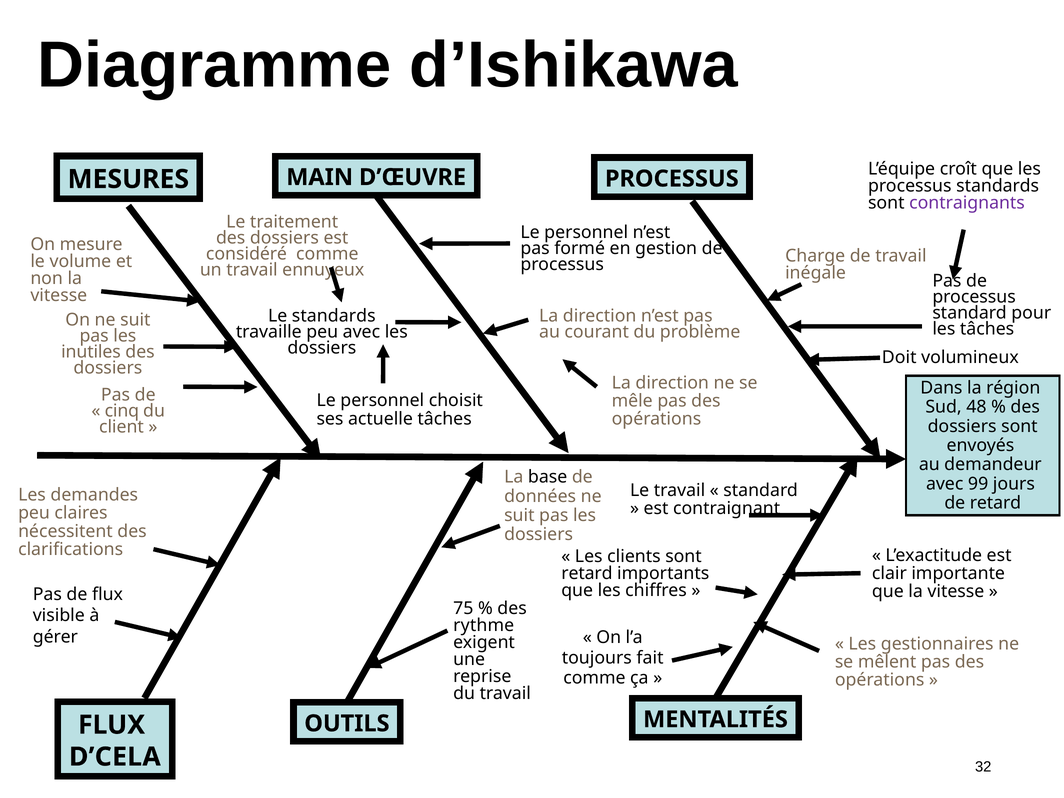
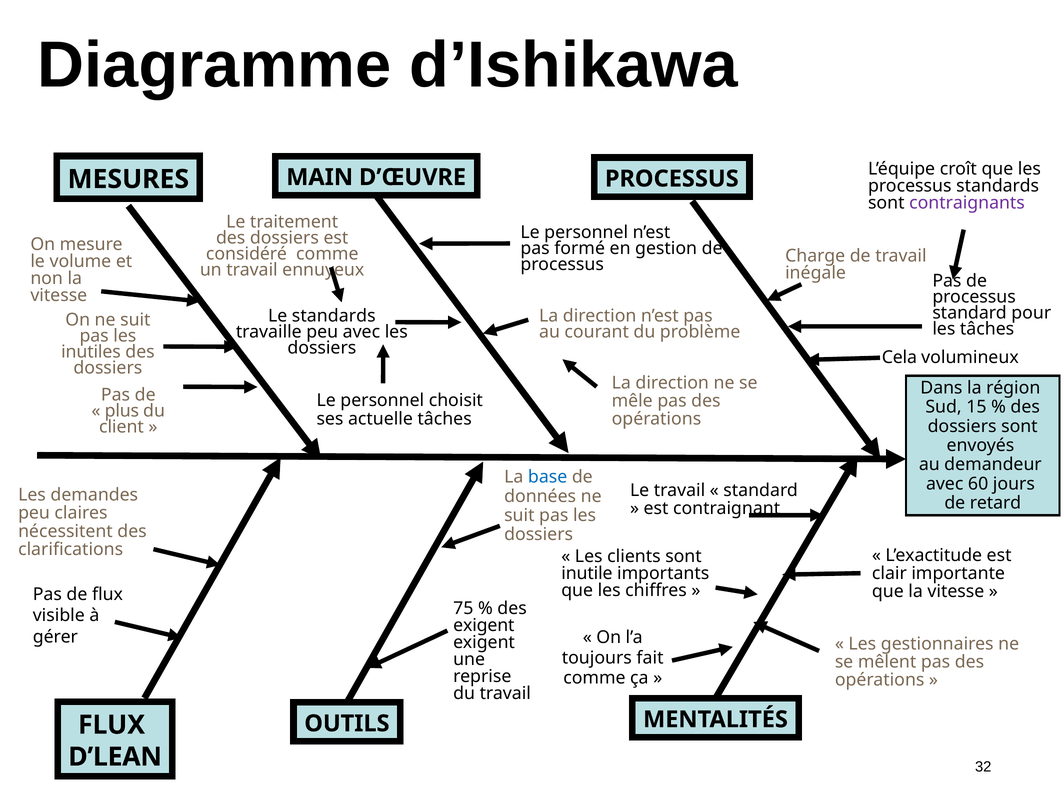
Doit: Doit -> Cela
48: 48 -> 15
cinq: cinq -> plus
base colour: black -> blue
99: 99 -> 60
retard at (587, 574): retard -> inutile
rythme at (484, 625): rythme -> exigent
D’CELA: D’CELA -> D’LEAN
